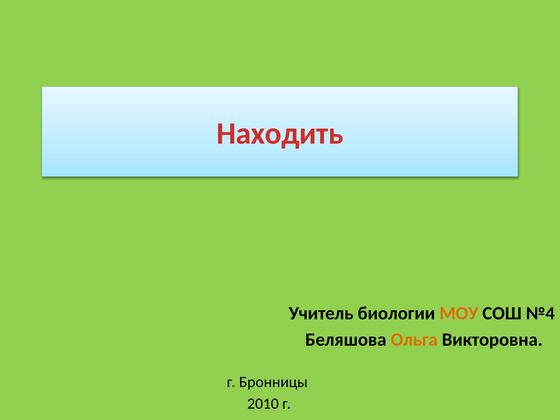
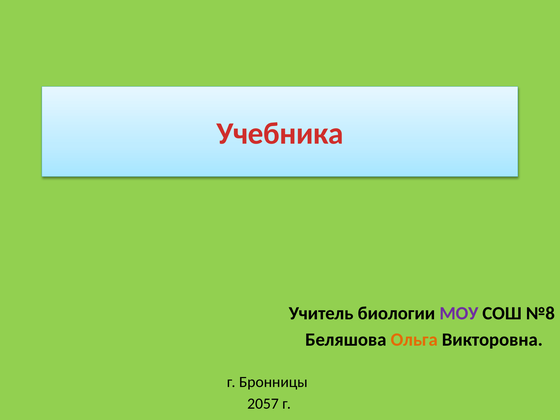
Находить: Находить -> Учебника
МОУ colour: orange -> purple
№4: №4 -> №8
2010: 2010 -> 2057
